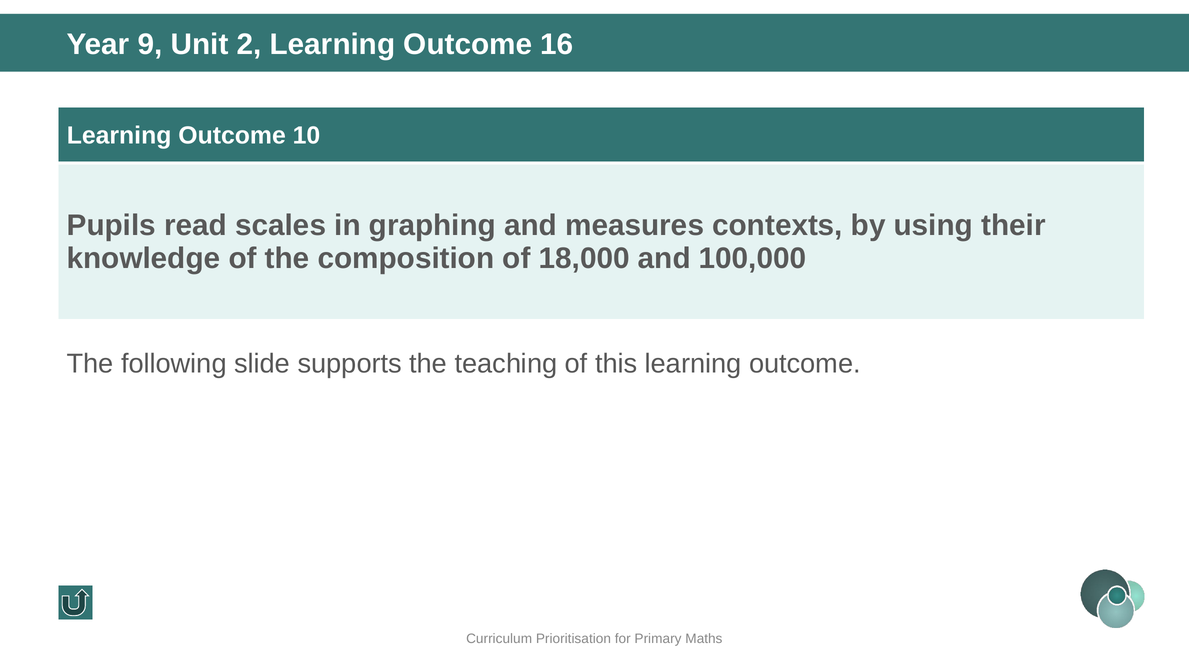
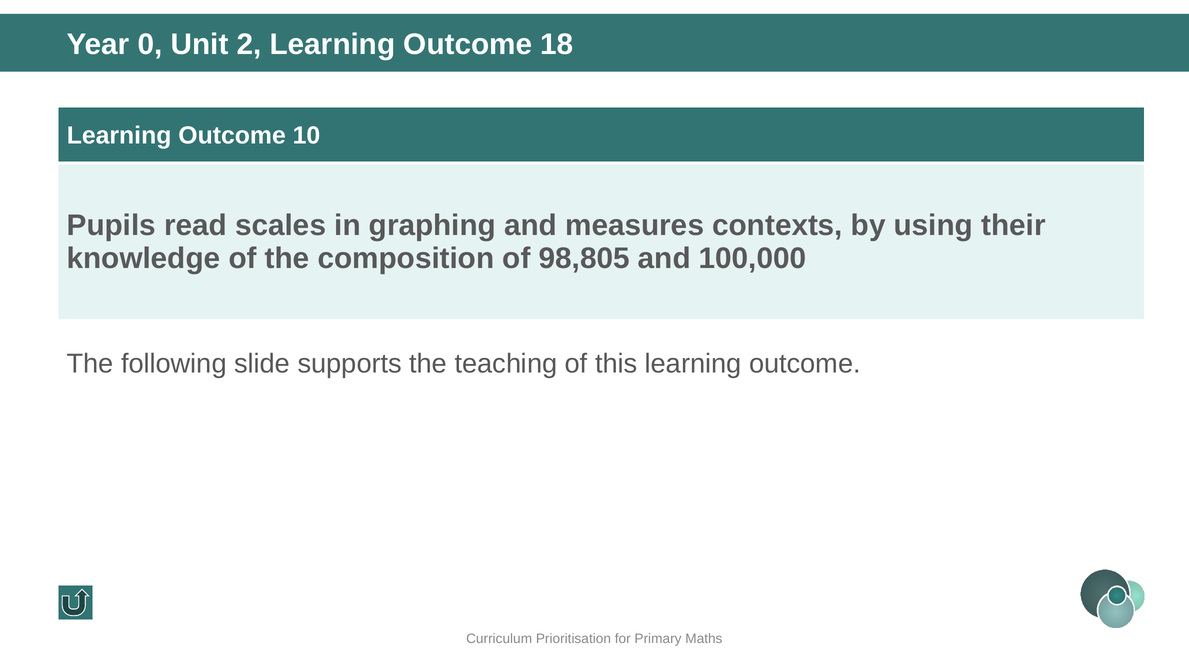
9: 9 -> 0
16: 16 -> 18
18,000: 18,000 -> 98,805
